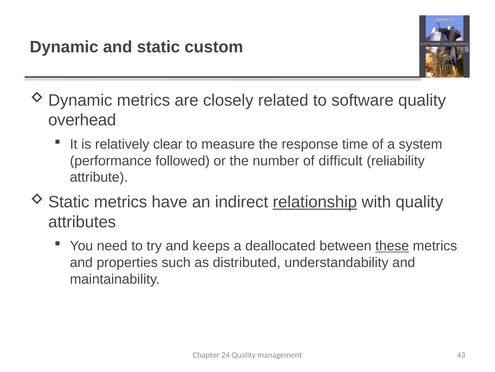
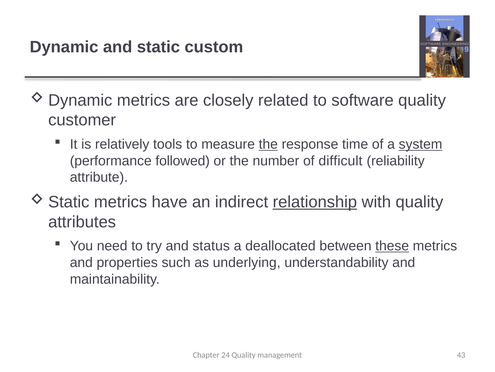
overhead: overhead -> customer
clear: clear -> tools
the at (268, 144) underline: none -> present
system underline: none -> present
keeps: keeps -> status
distributed: distributed -> underlying
